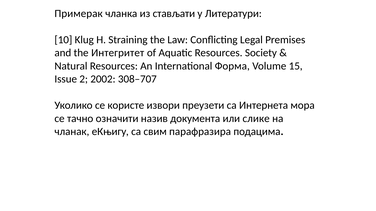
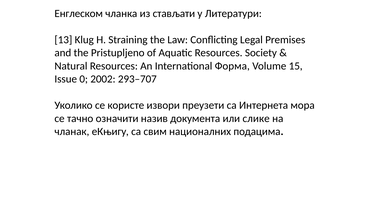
Примерак: Примерак -> Енглеском
10: 10 -> 13
Интегритет: Интегритет -> Pristupljeno
2: 2 -> 0
308–707: 308–707 -> 293–707
парафразира: парафразира -> националних
